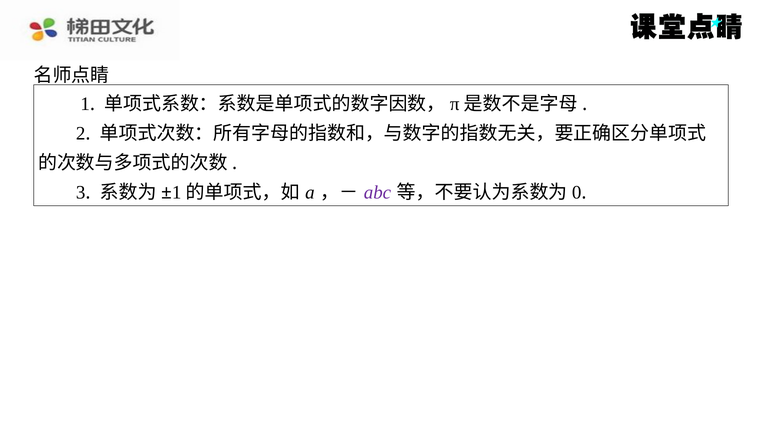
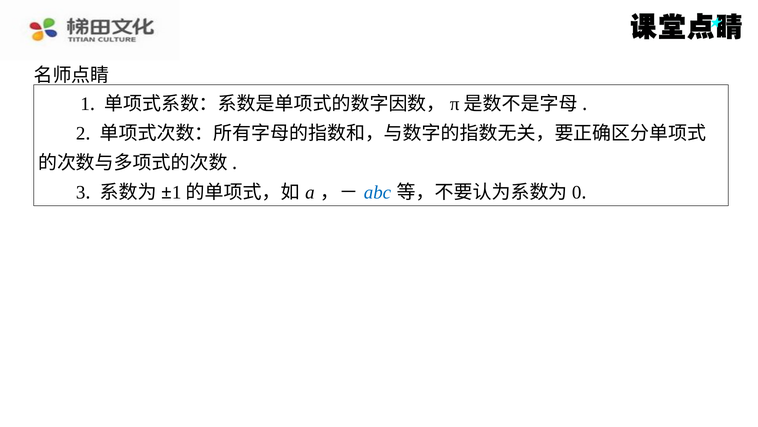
abc colour: purple -> blue
